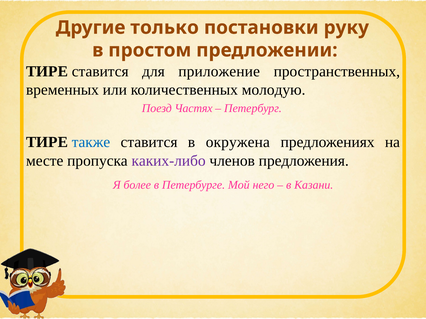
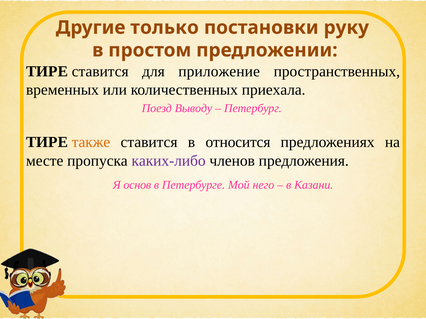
молодую: молодую -> приехала
Частях: Частях -> Выводу
также colour: blue -> orange
окружена: окружена -> относится
более: более -> основ
